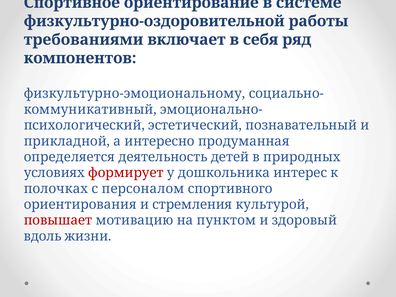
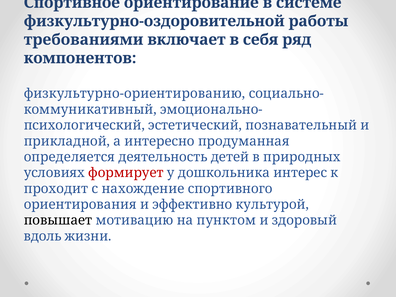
физкультурно-эмоциональному: физкультурно-эмоциональному -> физкультурно-ориентированию
полочках: полочках -> проходит
персоналом: персоналом -> нахождение
стремления: стремления -> эффективно
повышает colour: red -> black
